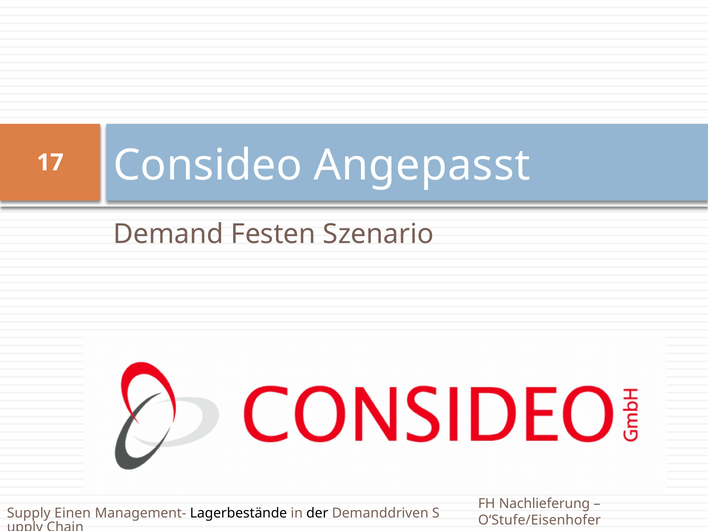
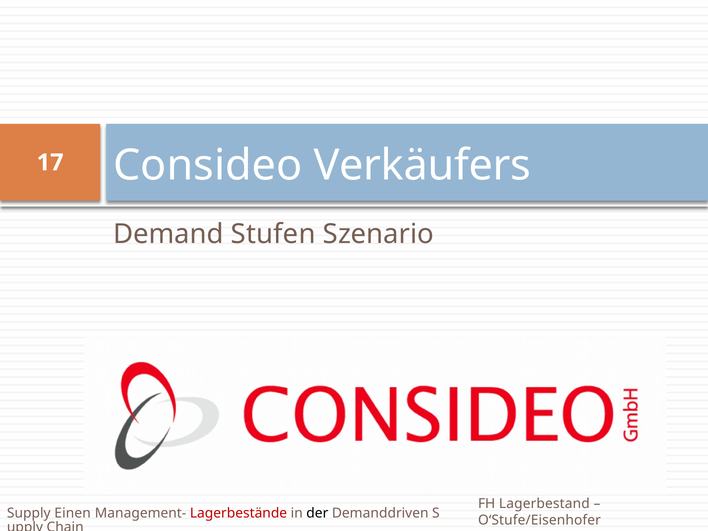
Angepasst: Angepasst -> Verkäufers
Festen: Festen -> Stufen
Nachlieferung: Nachlieferung -> Lagerbestand
Lagerbestände colour: black -> red
